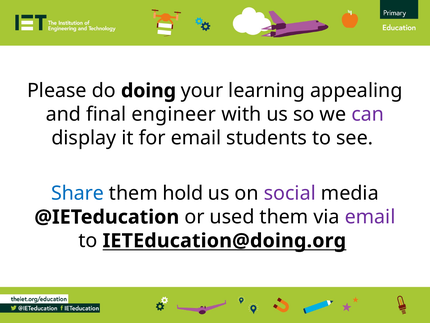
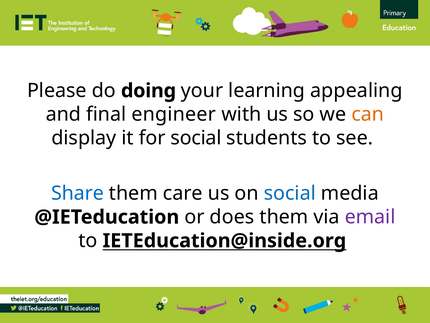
can colour: purple -> orange
for email: email -> social
hold: hold -> care
social at (290, 193) colour: purple -> blue
used: used -> does
IETEducation@doing.org: IETEducation@doing.org -> IETEducation@inside.org
